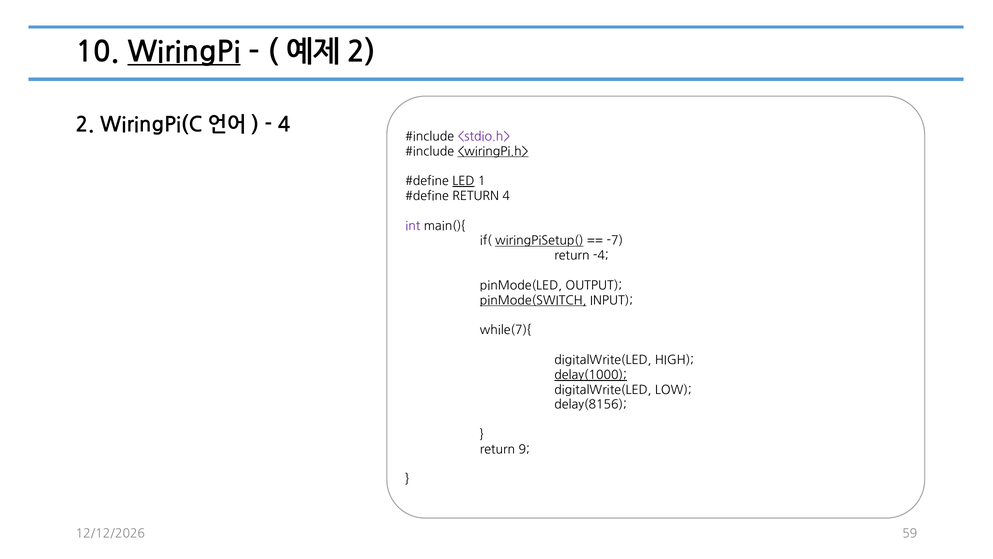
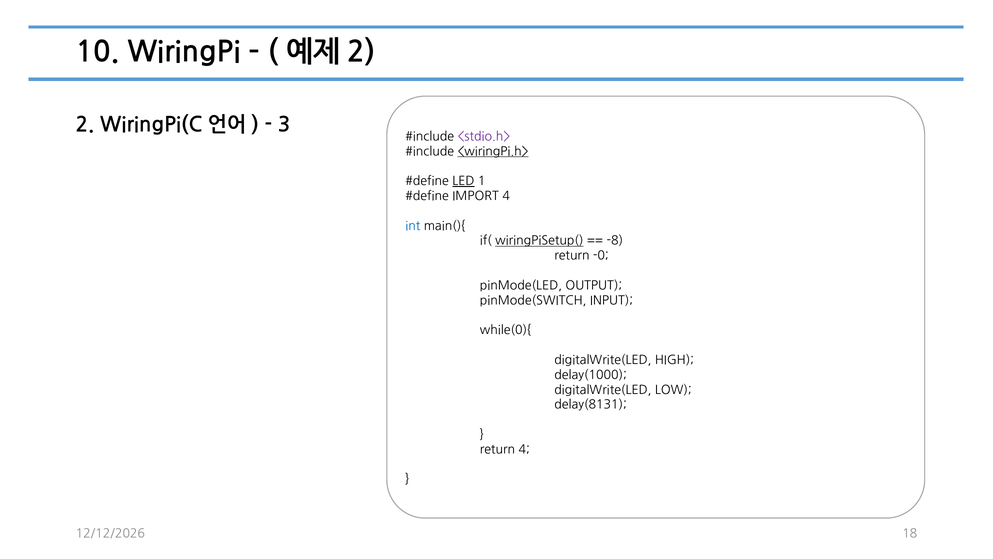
WiringPi underline: present -> none
4 at (284, 125): 4 -> 3
RETURN at (476, 196): RETURN -> IMPORT
int colour: purple -> blue
-7: -7 -> -8
-4: -4 -> -0
pinMode(SWITCH underline: present -> none
while(7){: while(7){ -> while(0){
delay(1000 underline: present -> none
delay(8156: delay(8156 -> delay(8131
return 9: 9 -> 4
59: 59 -> 18
